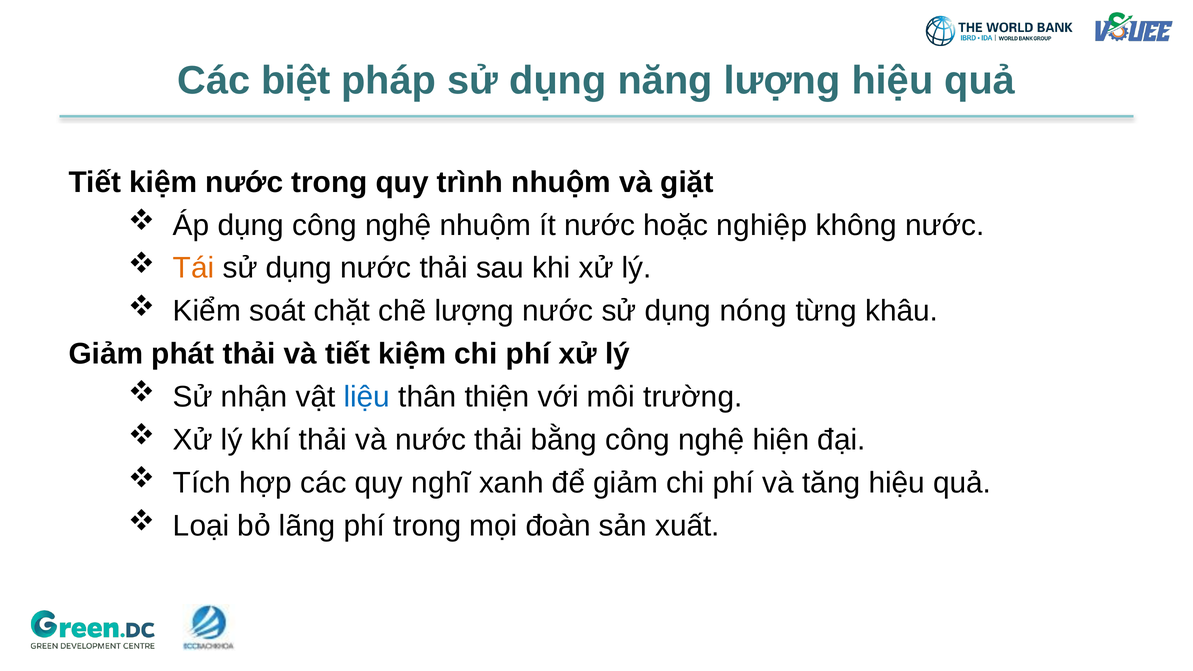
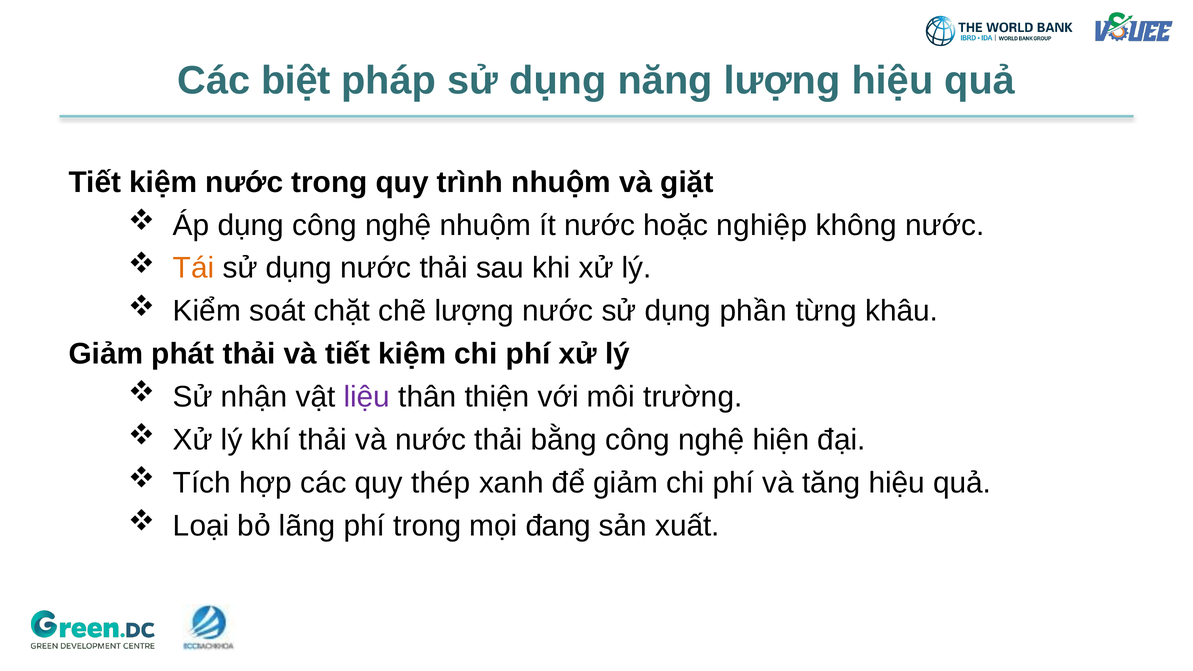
nóng: nóng -> phần
liệu colour: blue -> purple
nghĩ: nghĩ -> thép
đoàn: đoàn -> đang
